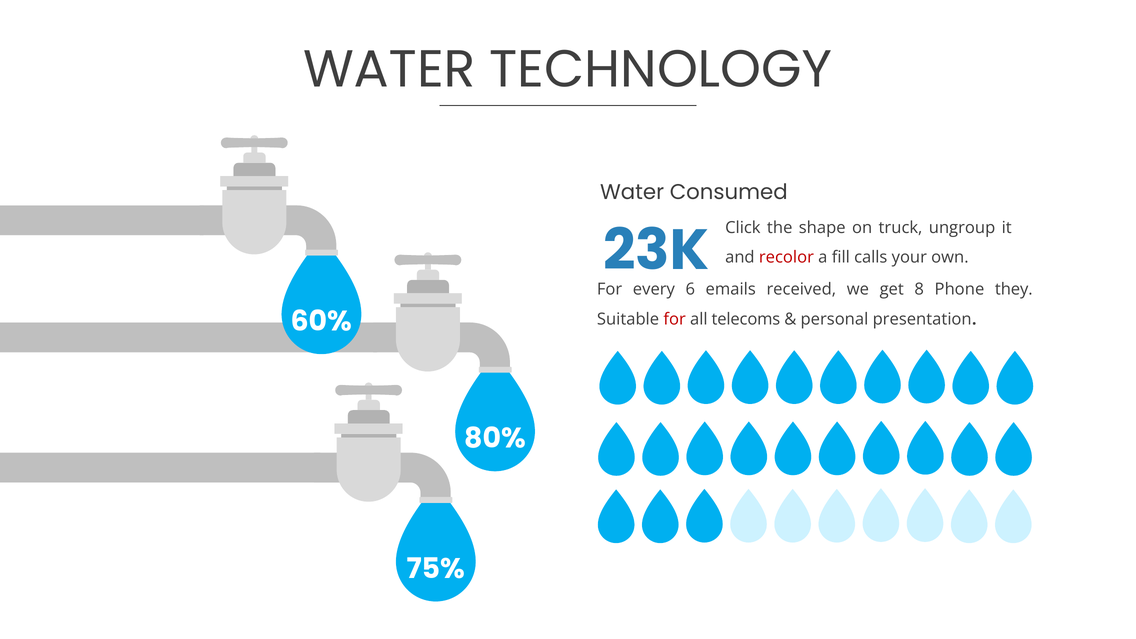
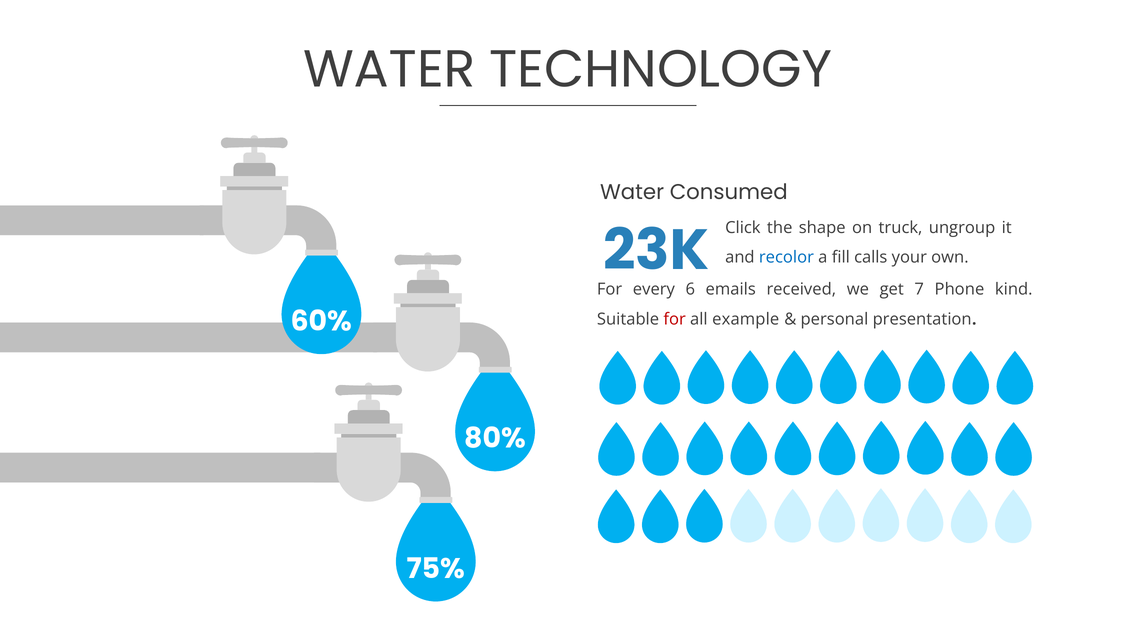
recolor colour: red -> blue
8: 8 -> 7
they: they -> kind
telecoms: telecoms -> example
